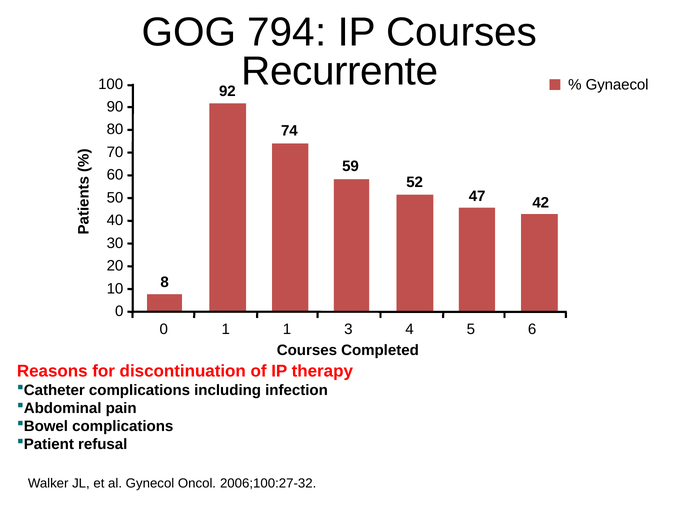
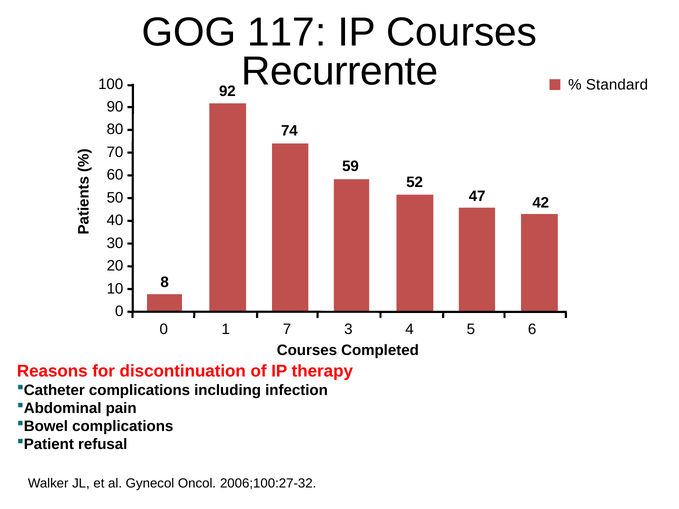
794: 794 -> 117
Gynaecol: Gynaecol -> Standard
1 1: 1 -> 7
